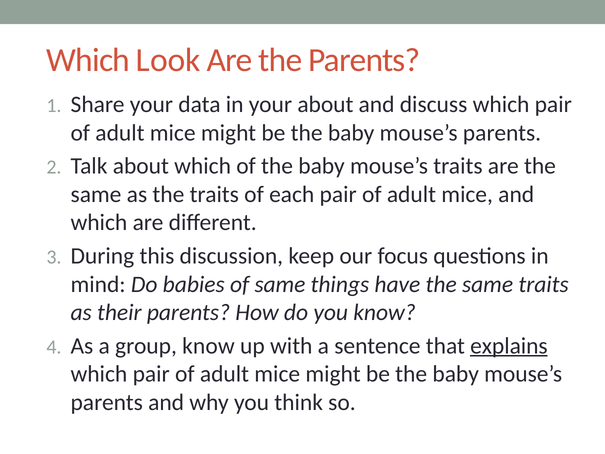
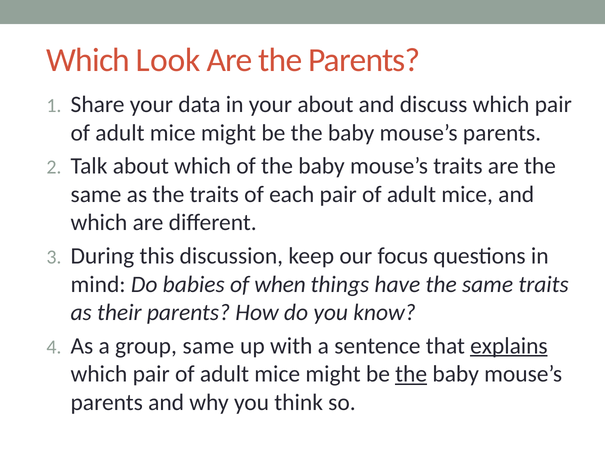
of same: same -> when
group know: know -> same
the at (411, 374) underline: none -> present
